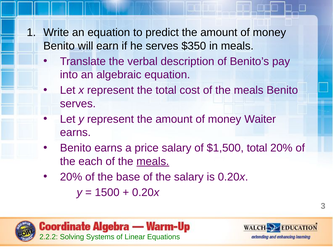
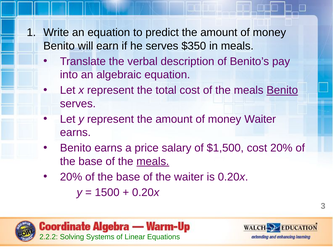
Benito at (282, 90) underline: none -> present
$1,500 total: total -> cost
each at (90, 161): each -> base
the salary: salary -> waiter
